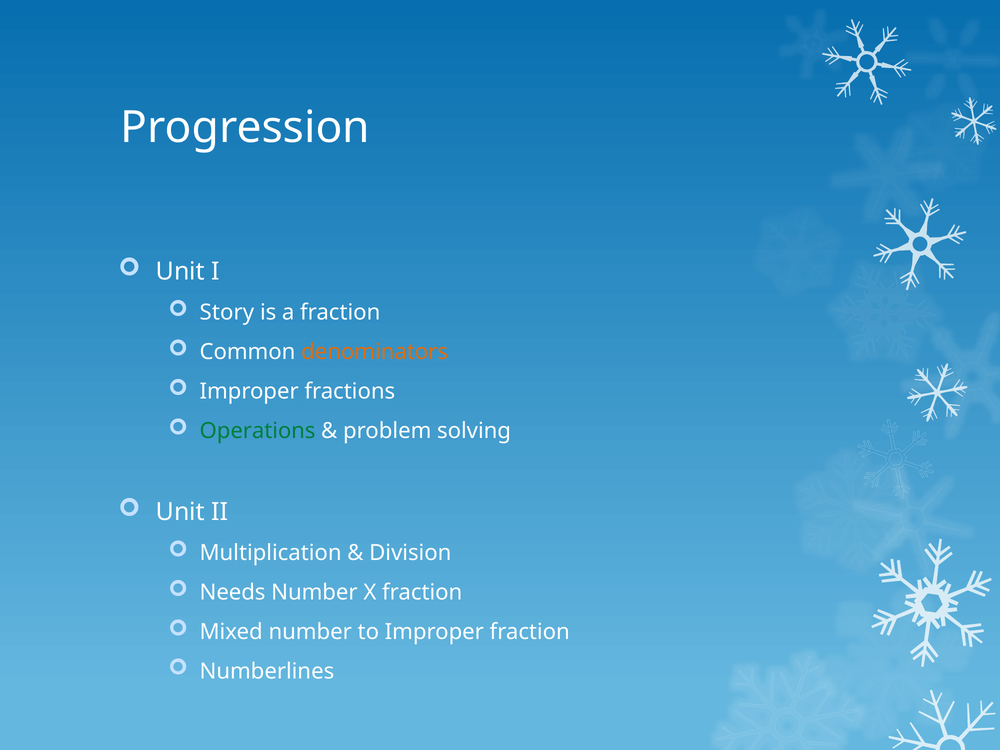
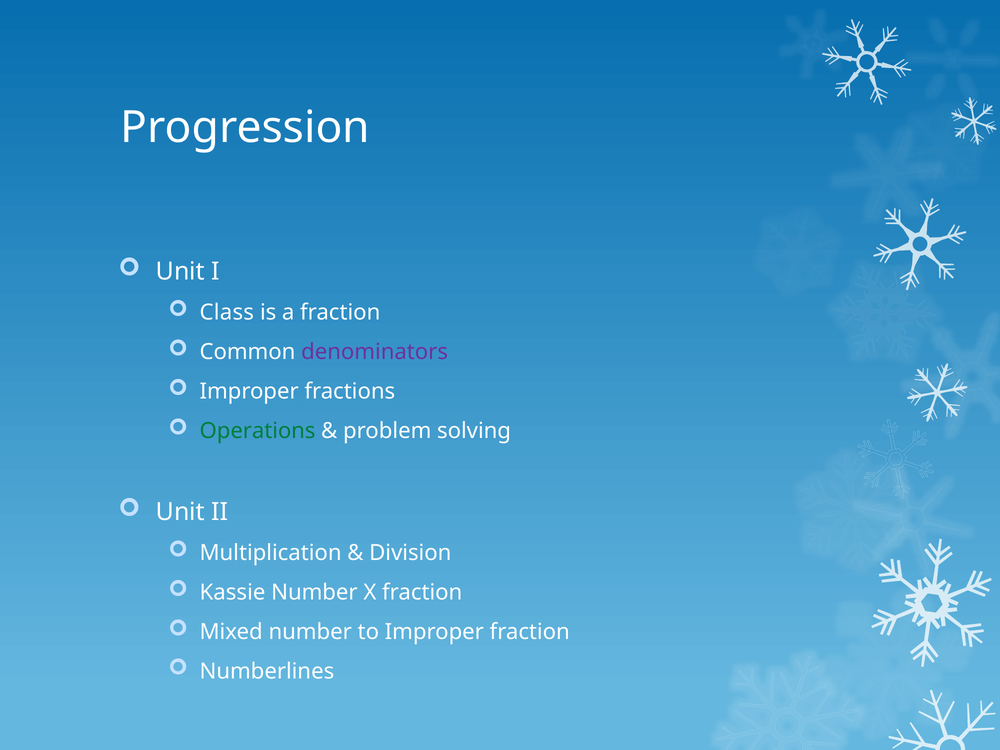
Story: Story -> Class
denominators colour: orange -> purple
Needs: Needs -> Kassie
